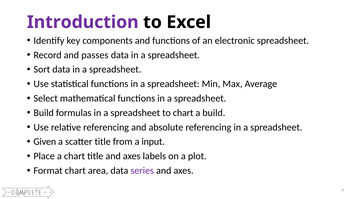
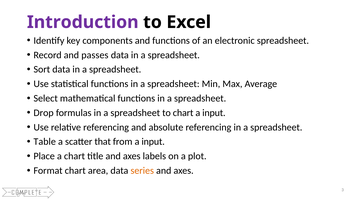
Build at (44, 113): Build -> Drop
build at (214, 113): build -> input
Given: Given -> Table
scatter title: title -> that
series colour: purple -> orange
